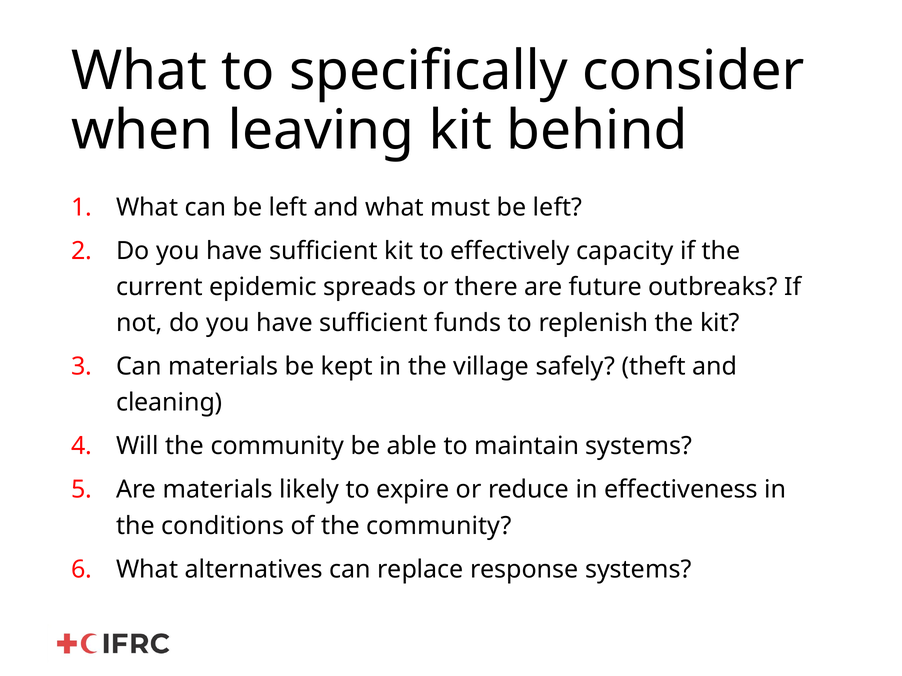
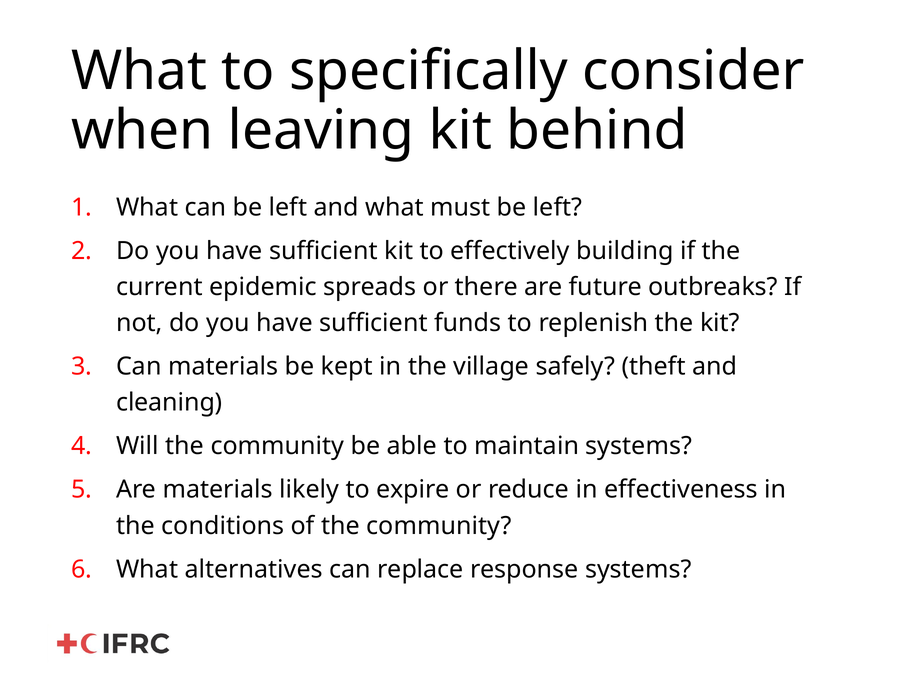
capacity: capacity -> building
